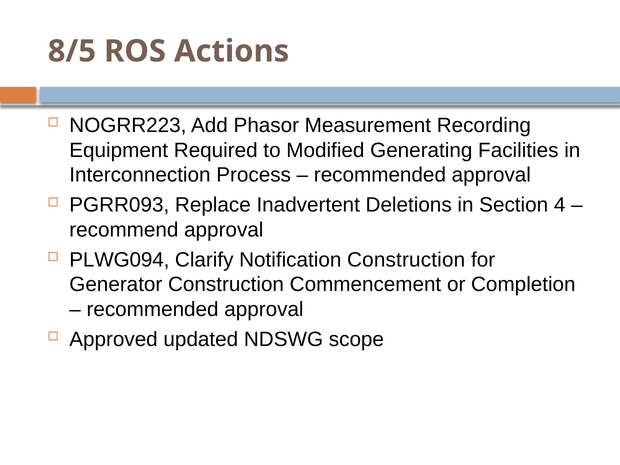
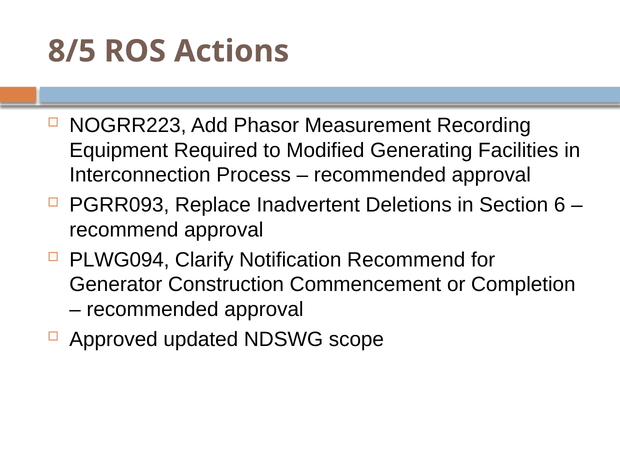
4: 4 -> 6
Notification Construction: Construction -> Recommend
